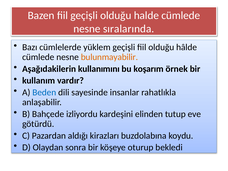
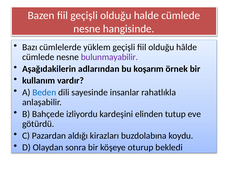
sıralarında: sıralarında -> hangisinde
bulunmayabilir colour: orange -> purple
kullanımını: kullanımını -> adlarından
